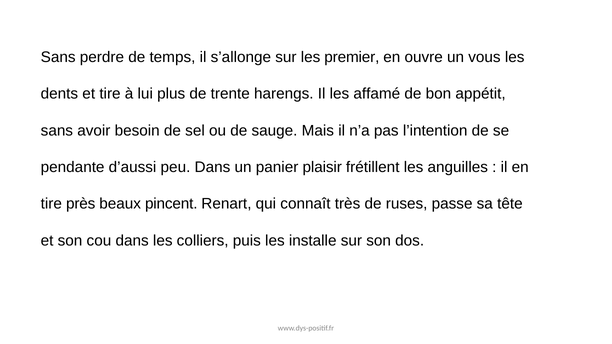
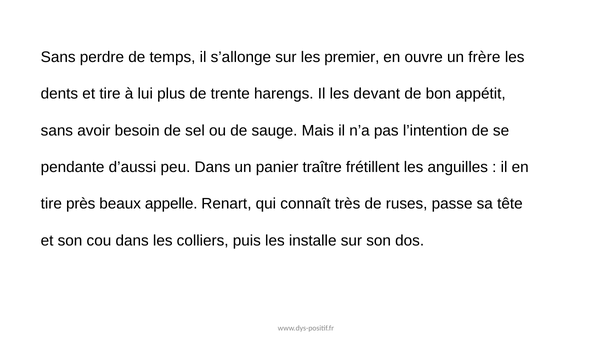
vous: vous -> frère
affamé: affamé -> devant
plaisir: plaisir -> traître
pincent: pincent -> appelle
